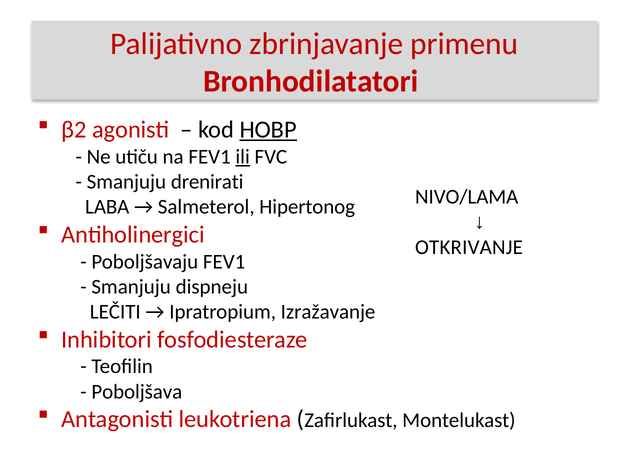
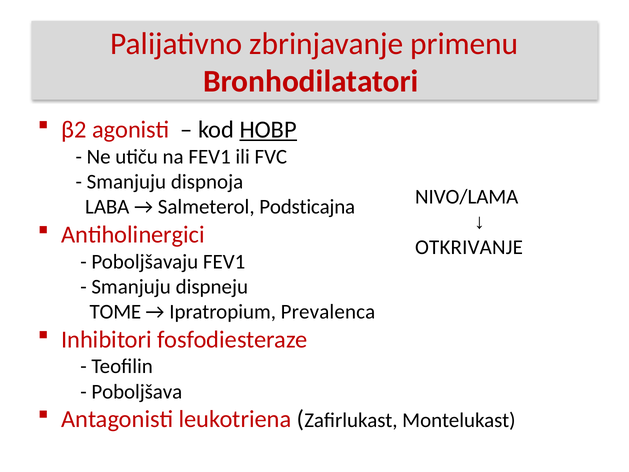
ili underline: present -> none
drenirati: drenirati -> dispnoja
Hipertonog: Hipertonog -> Podsticajna
LEČITI: LEČITI -> TOME
Izražavanje: Izražavanje -> Prevalenca
